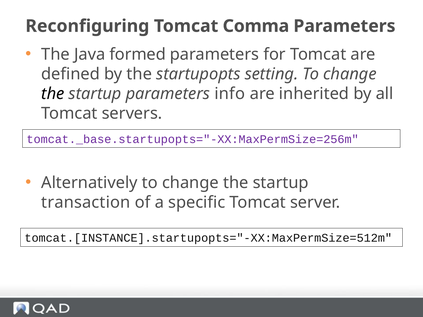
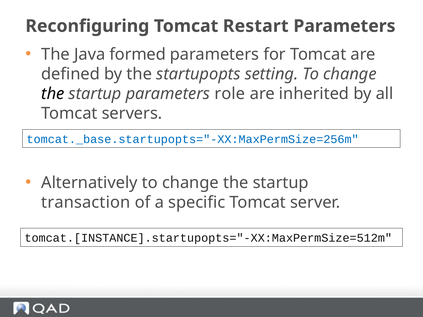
Comma: Comma -> Restart
info: info -> role
tomcat._base.startupopts="-XX:MaxPermSize=256m colour: purple -> blue
